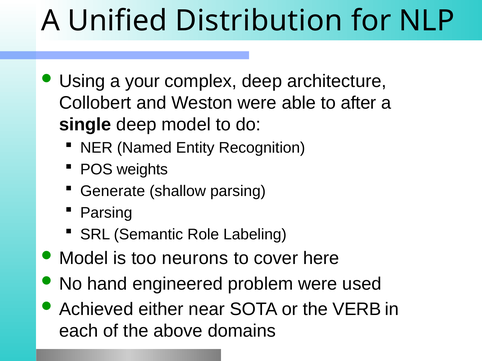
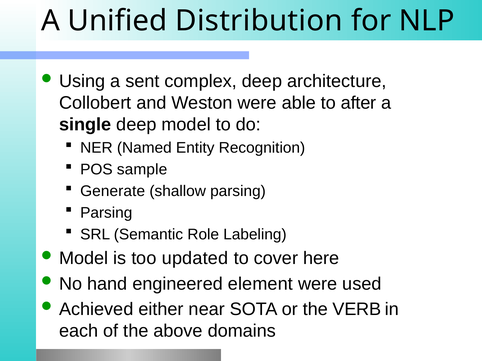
your: your -> sent
weights: weights -> sample
neurons: neurons -> updated
problem: problem -> element
